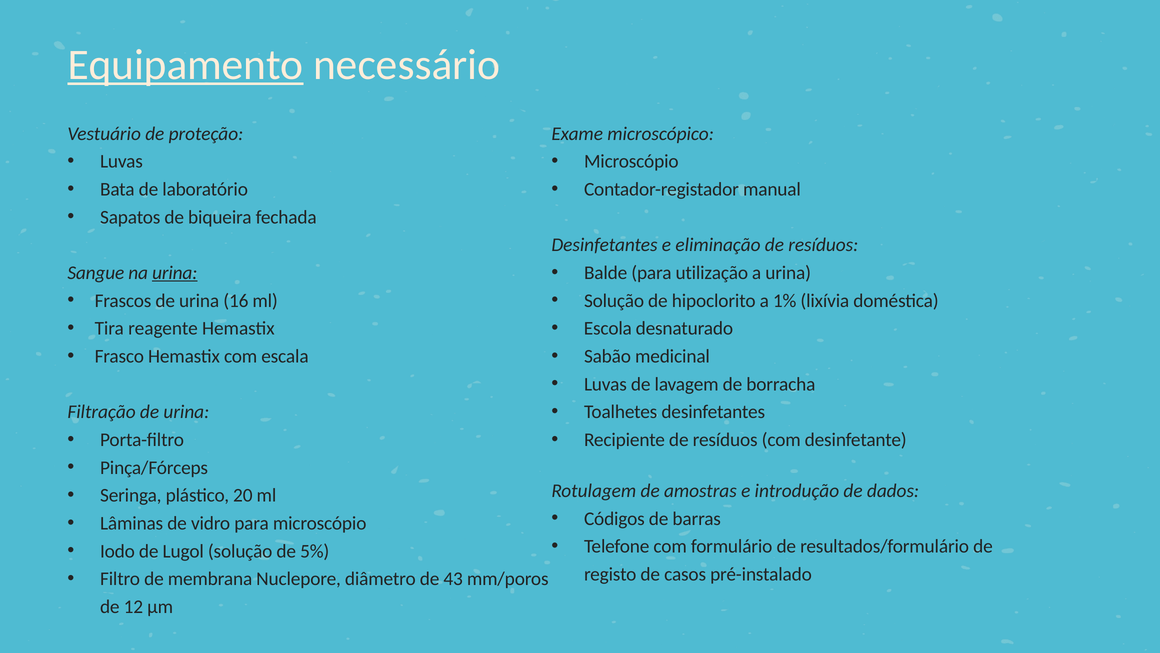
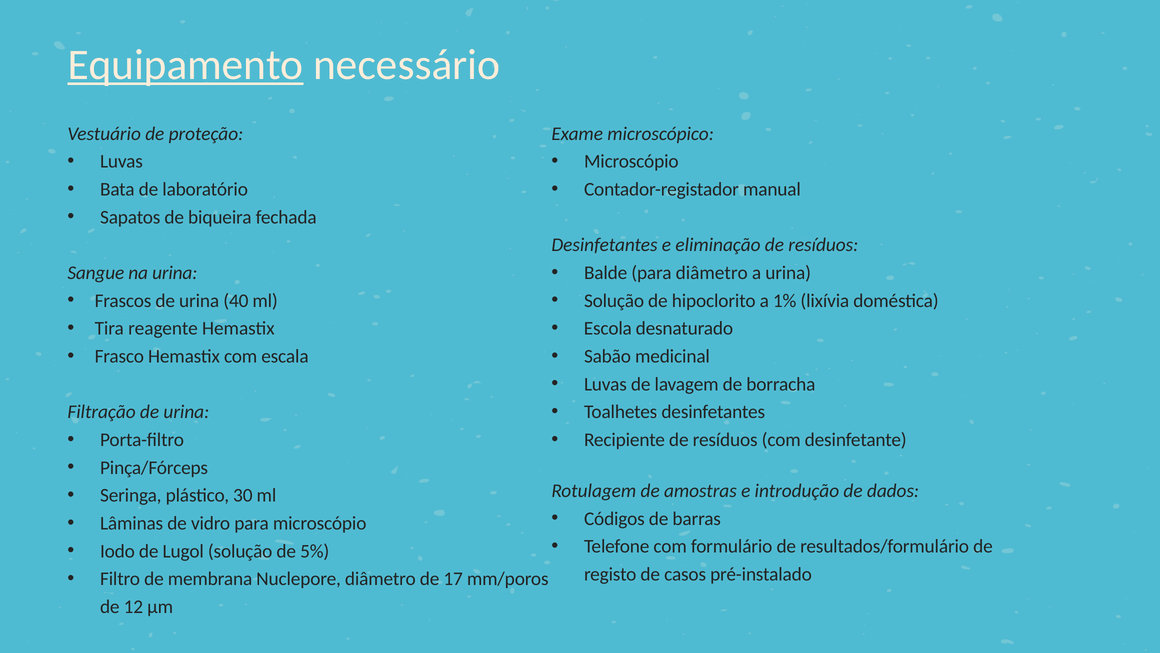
para utilização: utilização -> diâmetro
urina at (175, 273) underline: present -> none
16: 16 -> 40
20: 20 -> 30
43: 43 -> 17
